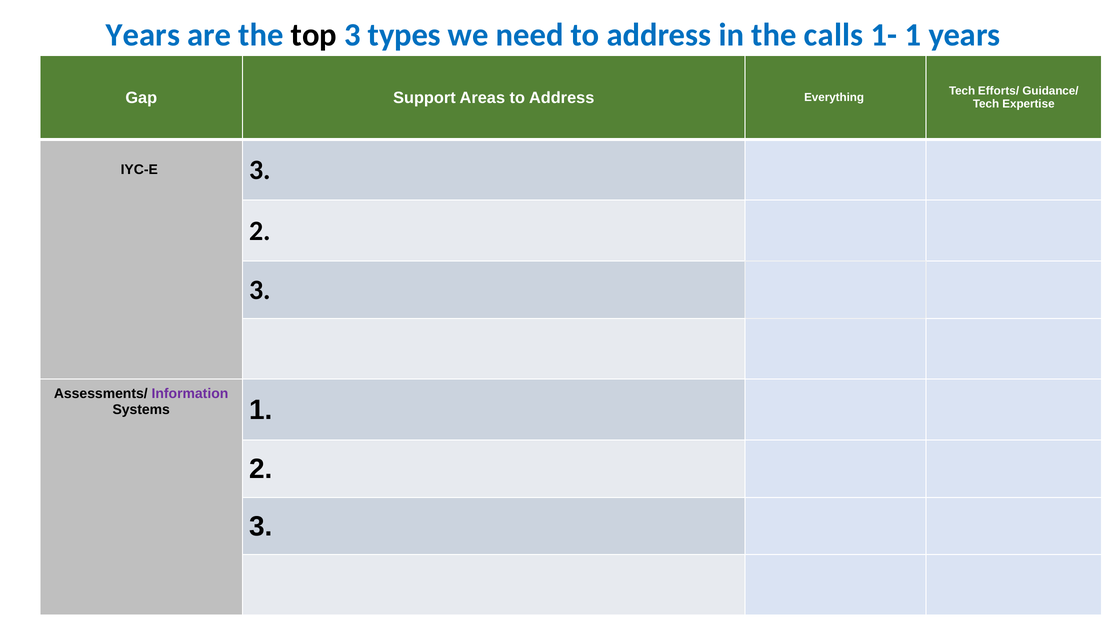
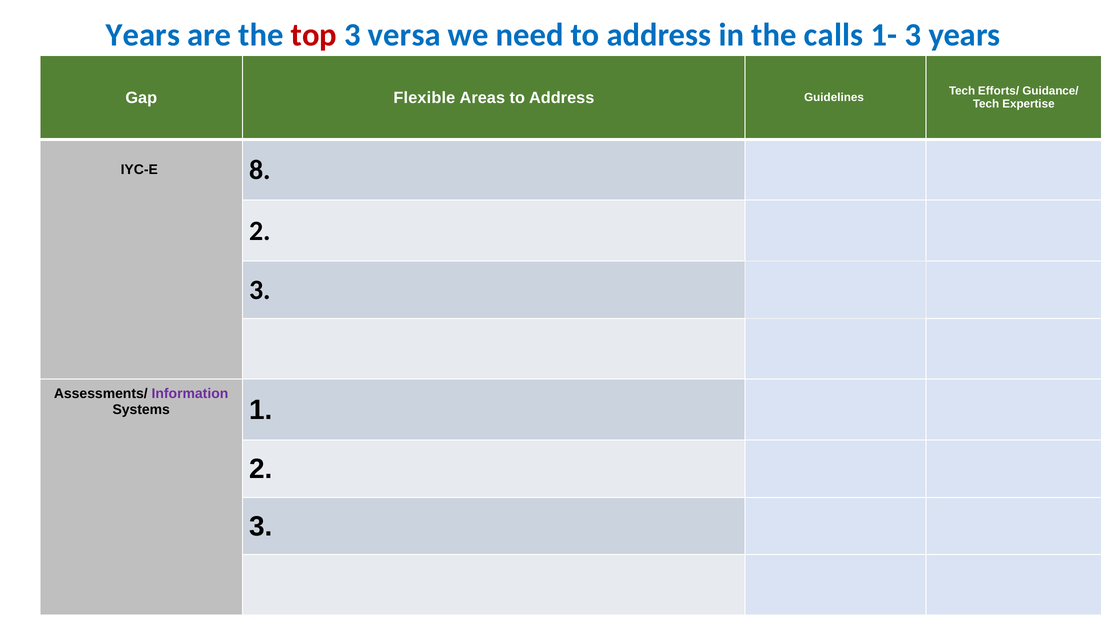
top colour: black -> red
types: types -> versa
1- 1: 1 -> 3
Support: Support -> Flexible
Everything: Everything -> Guidelines
IYC-E 3: 3 -> 8
